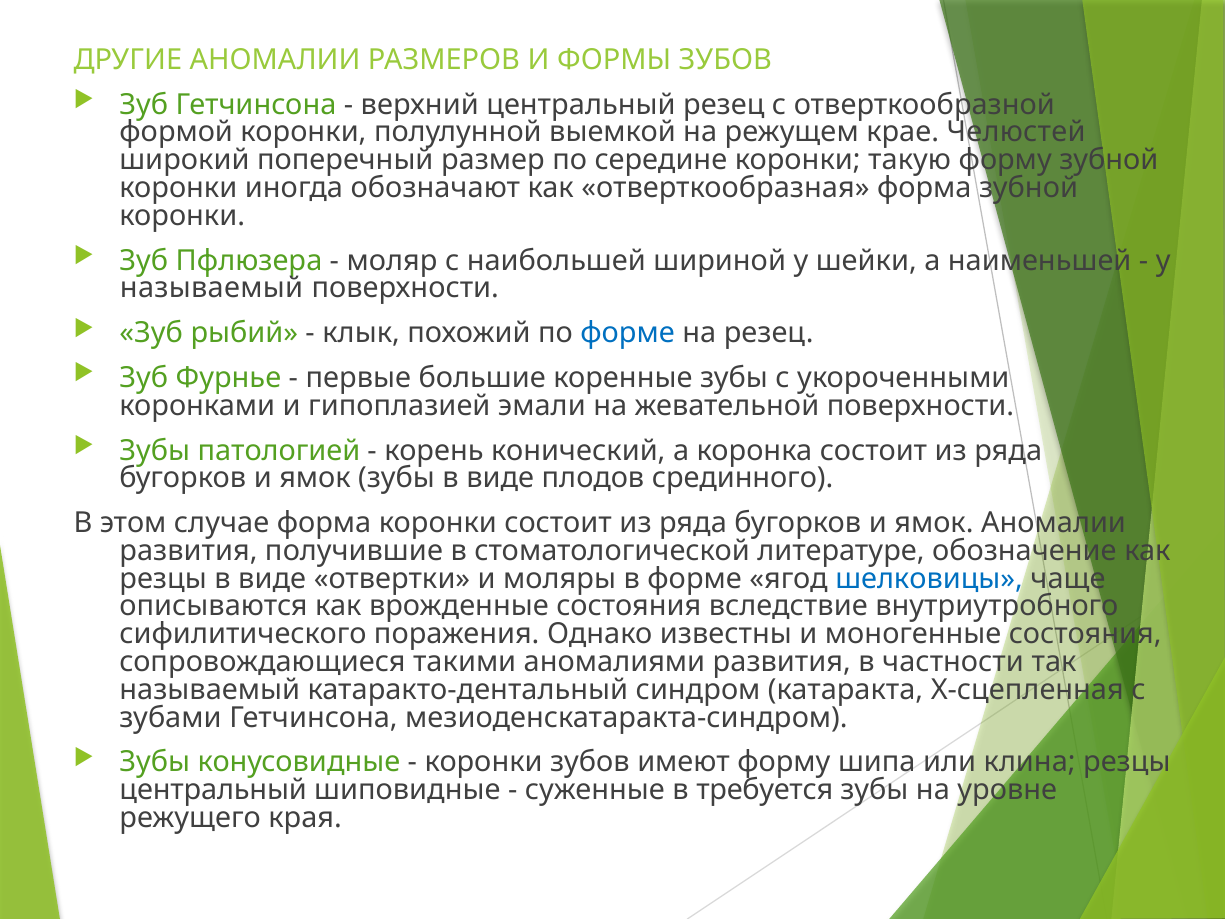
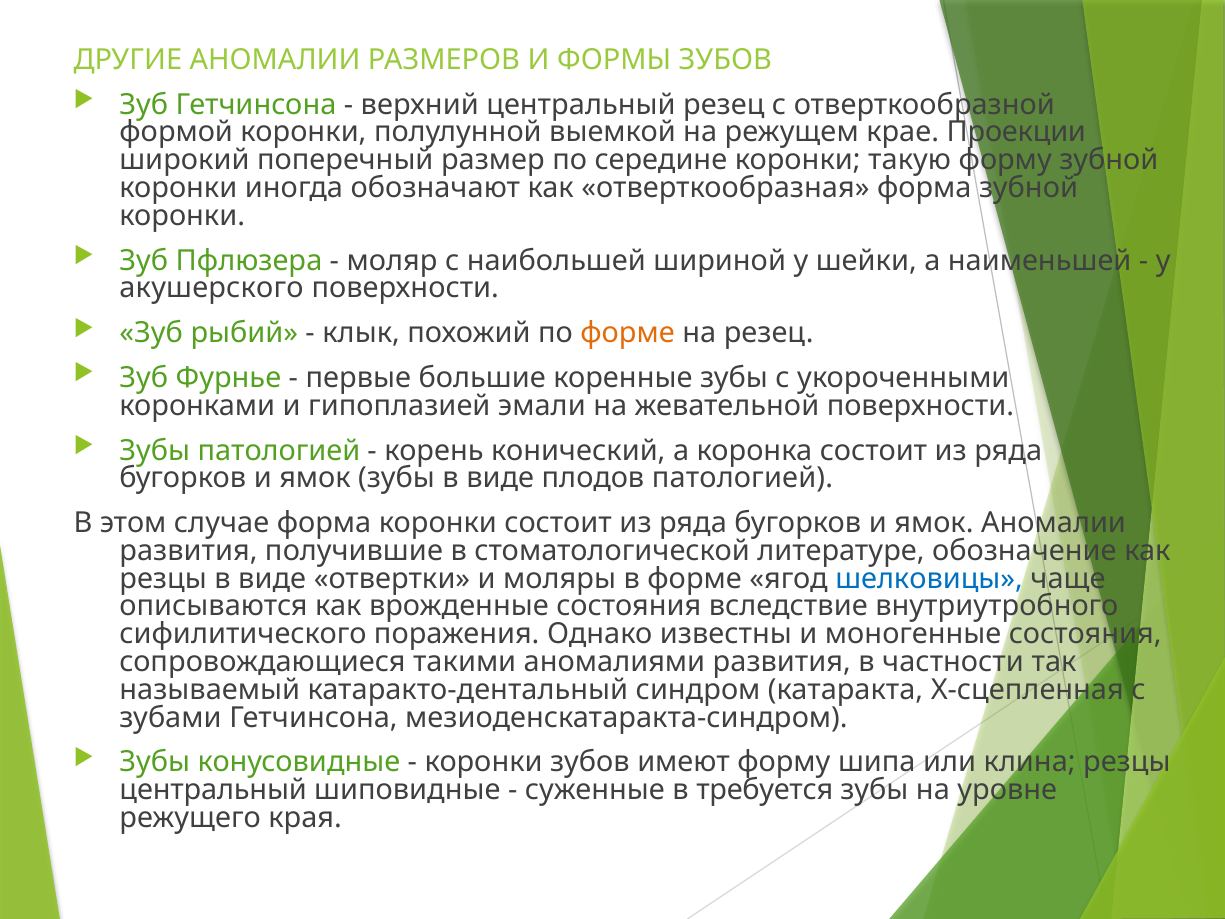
Челюстей: Челюстей -> Проекции
называемый at (212, 288): называемый -> акушерского
форме at (628, 333) colour: blue -> orange
плодов срединного: срединного -> патологией
